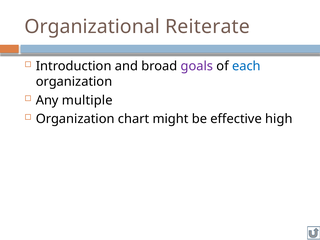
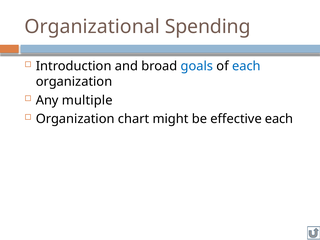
Reiterate: Reiterate -> Spending
goals colour: purple -> blue
effective high: high -> each
